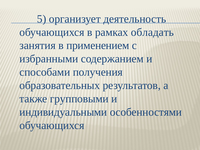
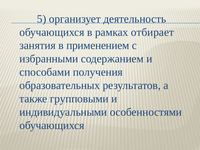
обладать: обладать -> отбирает
